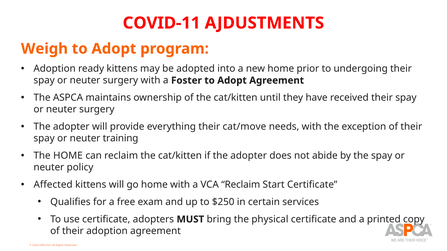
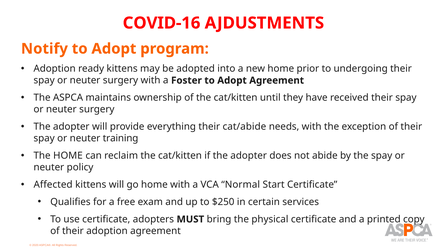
COVID-11: COVID-11 -> COVID-16
Weigh: Weigh -> Notify
cat/move: cat/move -> cat/abide
VCA Reclaim: Reclaim -> Normal
